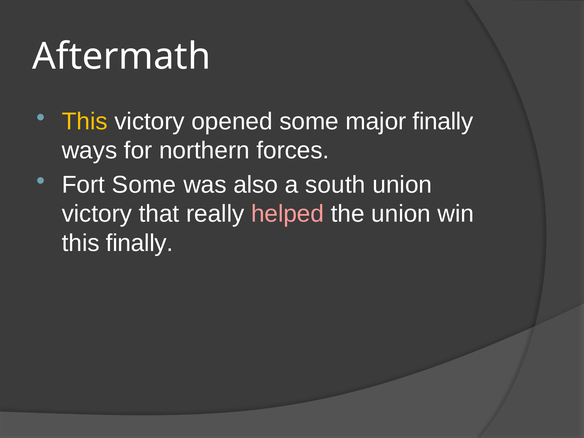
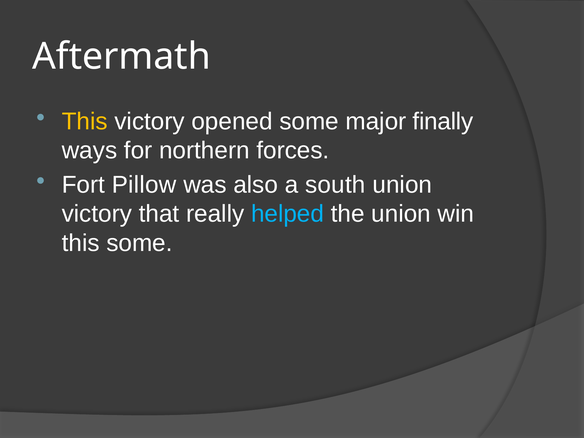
Fort Some: Some -> Pillow
helped colour: pink -> light blue
this finally: finally -> some
